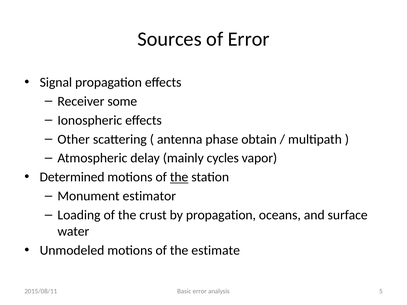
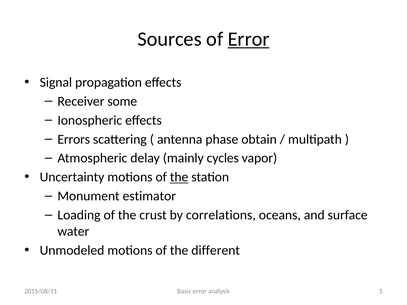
Error at (249, 39) underline: none -> present
Other: Other -> Errors
Determined: Determined -> Uncertainty
by propagation: propagation -> correlations
estimate: estimate -> different
